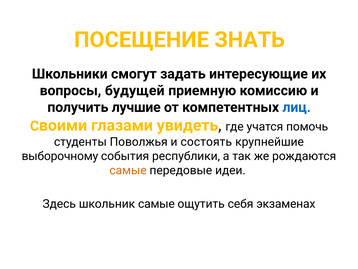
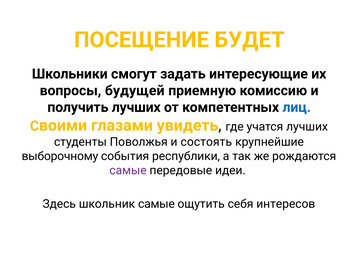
ЗНАТЬ: ЗНАТЬ -> БУДЕТ
получить лучшие: лучшие -> лучших
учатся помочь: помочь -> лучших
самые at (128, 170) colour: orange -> purple
экзаменах: экзаменах -> интересов
